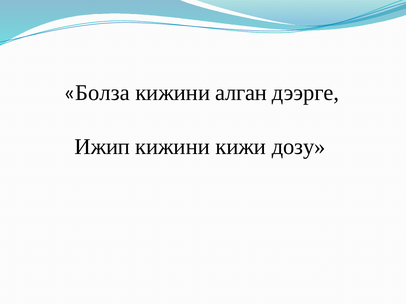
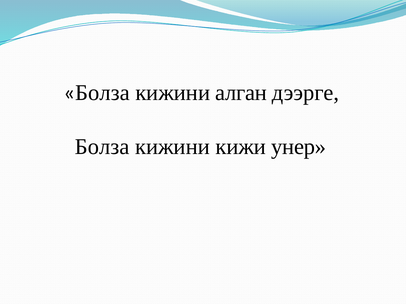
Ижип at (102, 147): Ижип -> Болза
дозу: дозу -> унер
